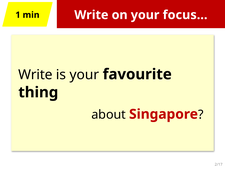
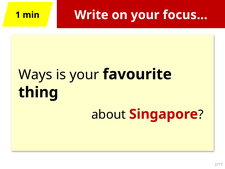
Write at (35, 75): Write -> Ways
